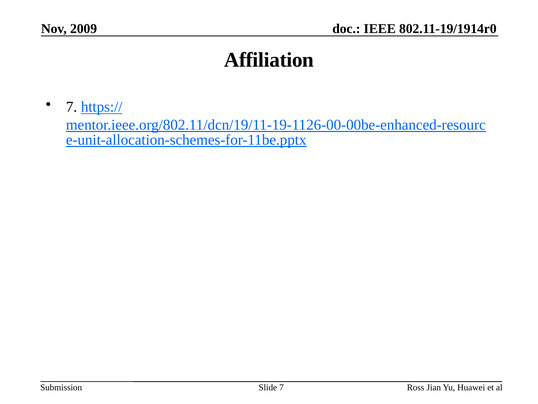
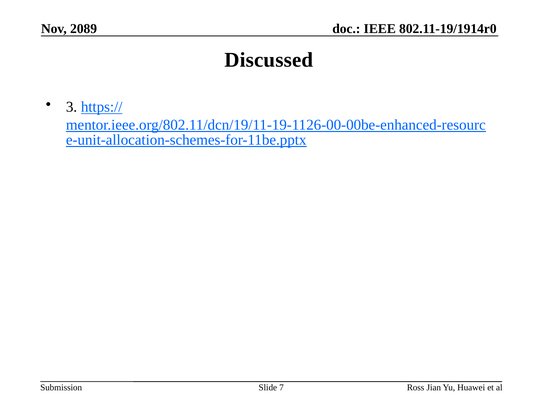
2009: 2009 -> 2089
Affiliation: Affiliation -> Discussed
7 at (72, 107): 7 -> 3
